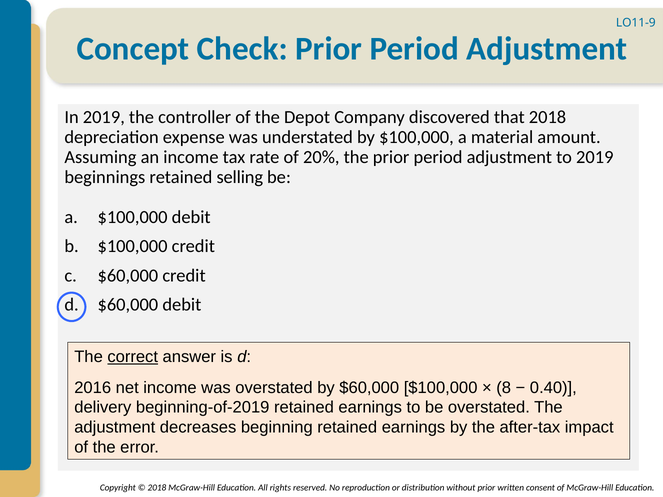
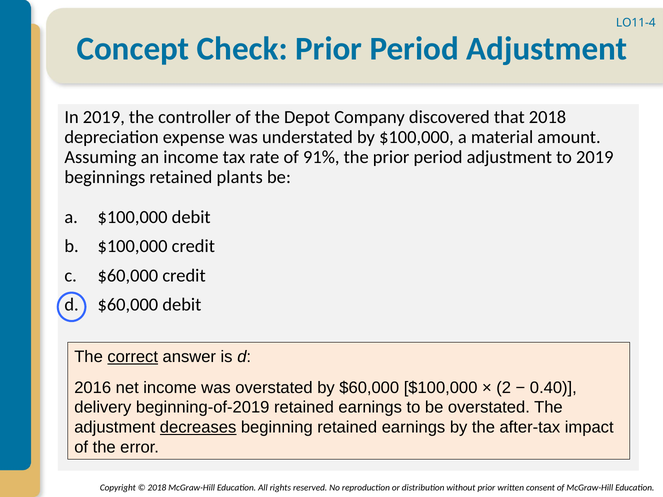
LO11-9: LO11-9 -> LO11-4
20%: 20% -> 91%
selling: selling -> plants
8: 8 -> 2
decreases underline: none -> present
